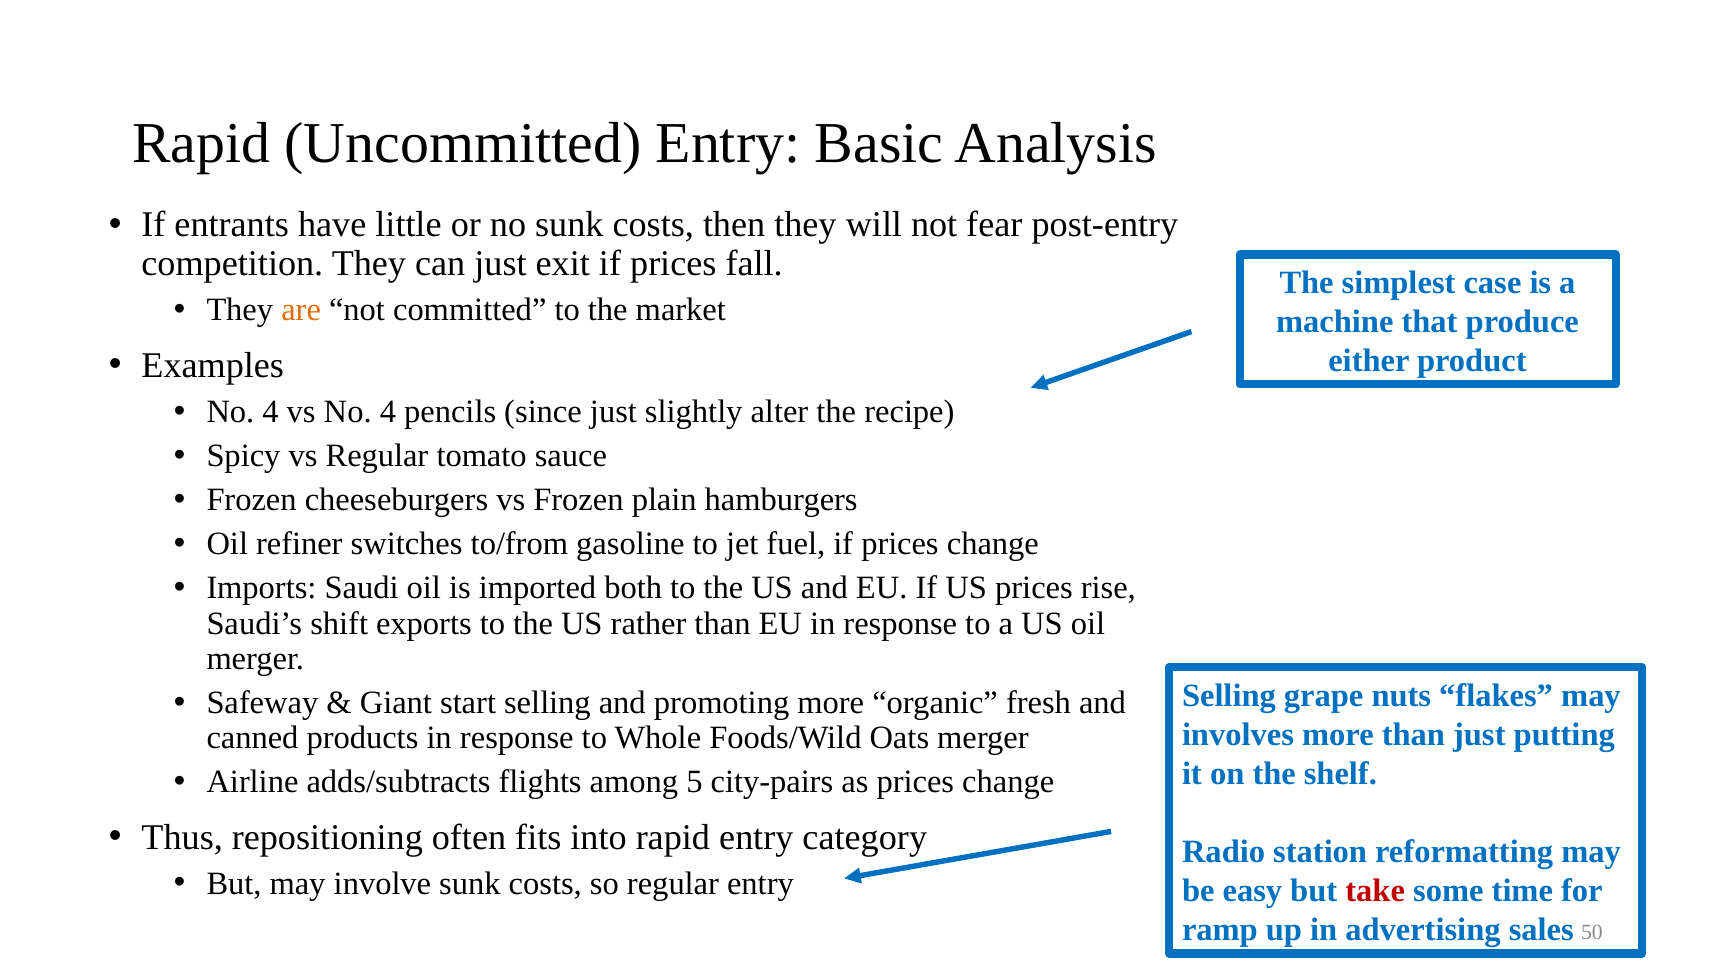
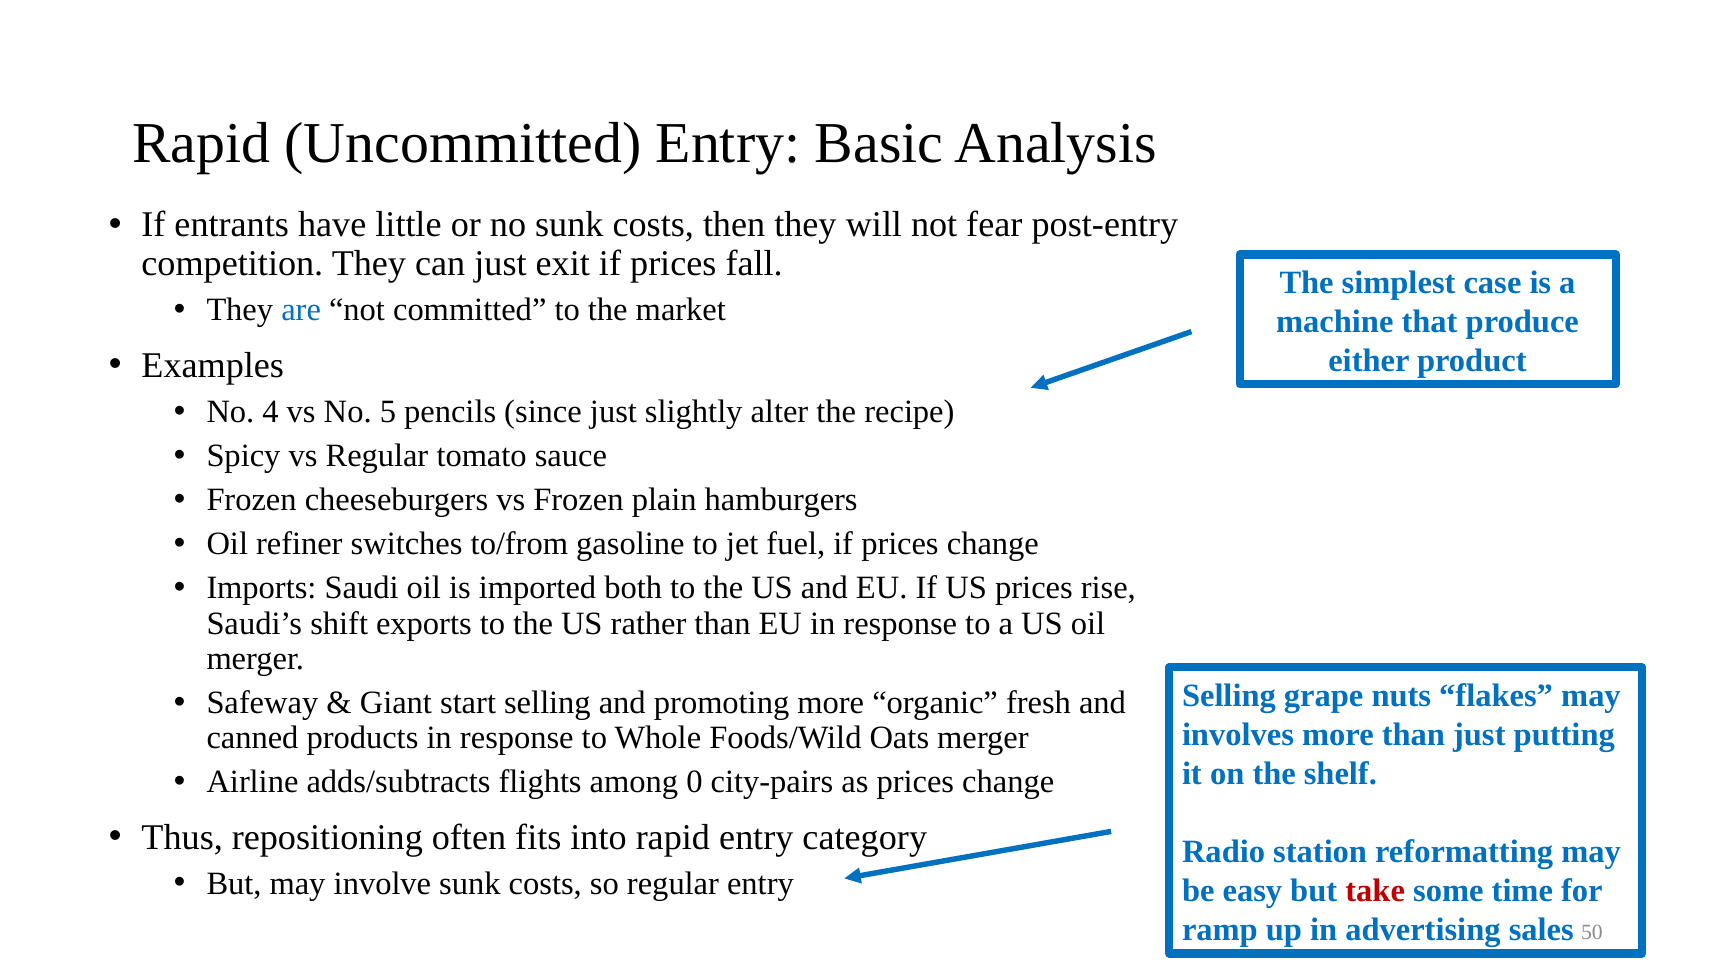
are colour: orange -> blue
vs No 4: 4 -> 5
5: 5 -> 0
